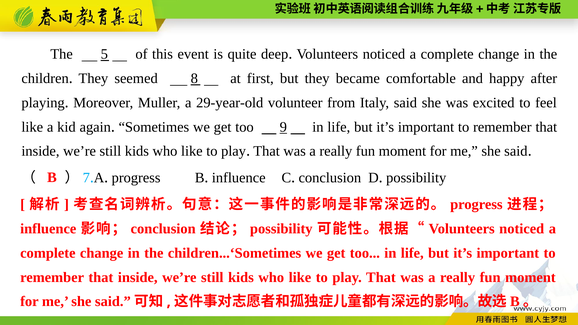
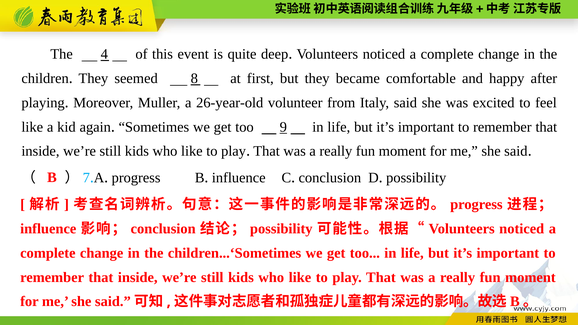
5: 5 -> 4
29-year-old: 29-year-old -> 26-year-old
